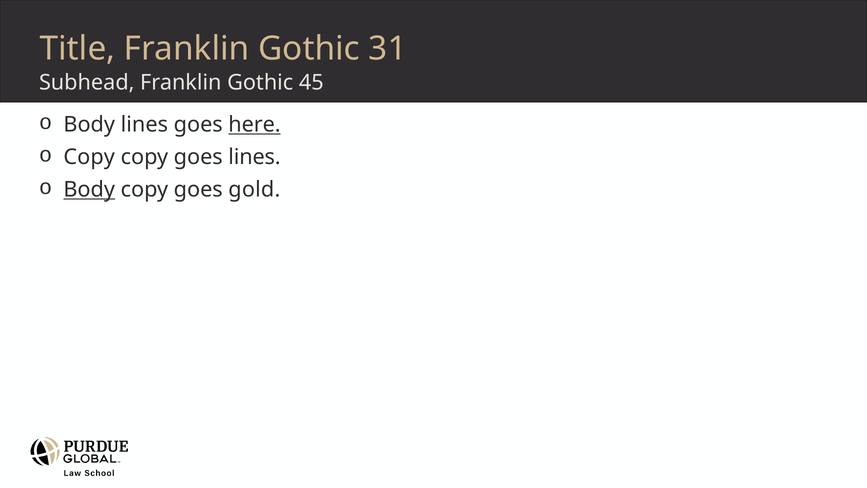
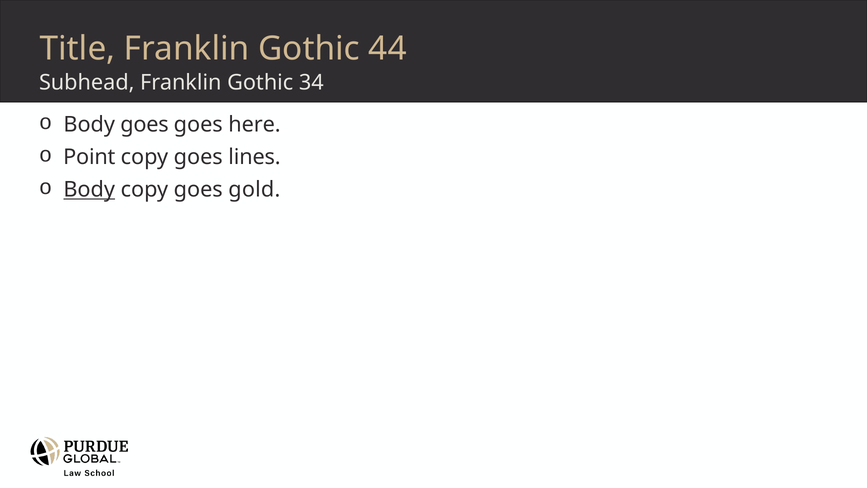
31: 31 -> 44
45: 45 -> 34
Body lines: lines -> goes
here underline: present -> none
Copy at (89, 157): Copy -> Point
